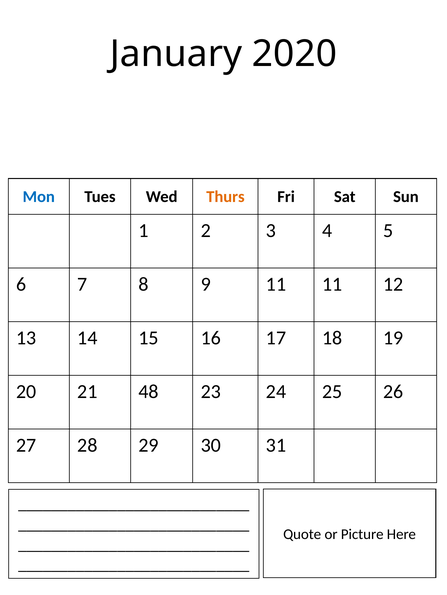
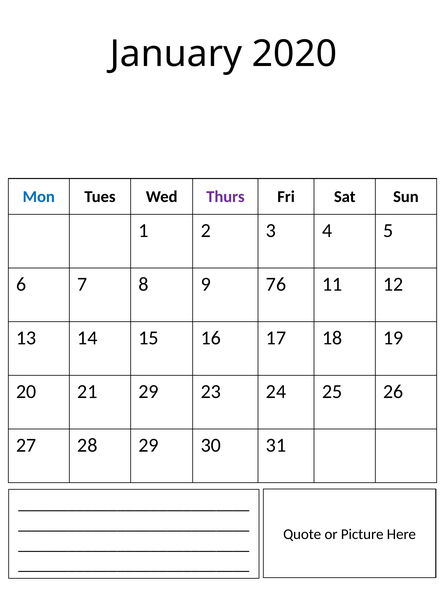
Thurs colour: orange -> purple
9 11: 11 -> 76
21 48: 48 -> 29
